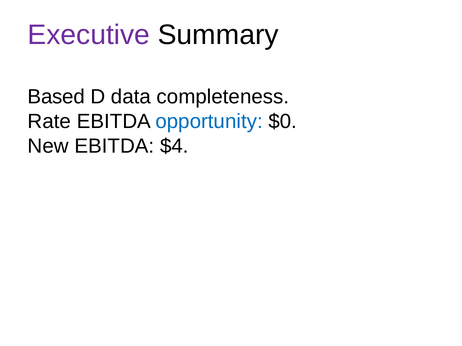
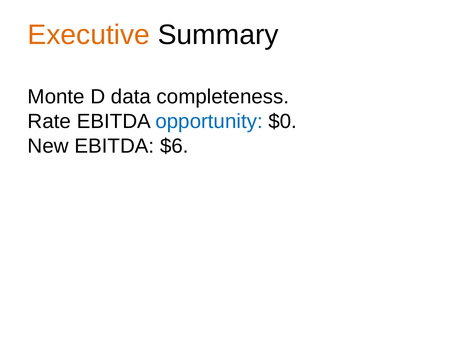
Executive colour: purple -> orange
Based: Based -> Monte
$4: $4 -> $6
